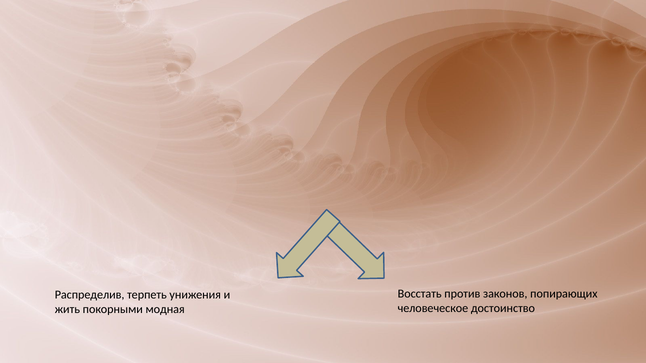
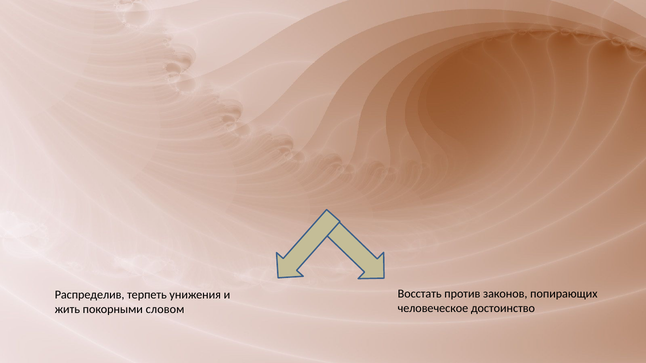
модная: модная -> словом
